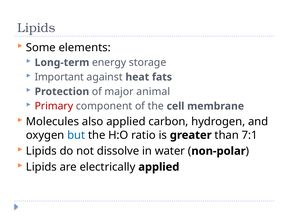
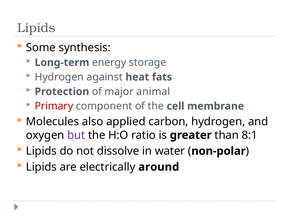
elements: elements -> synthesis
Important at (59, 77): Important -> Hydrogen
but colour: blue -> purple
7:1: 7:1 -> 8:1
electrically applied: applied -> around
